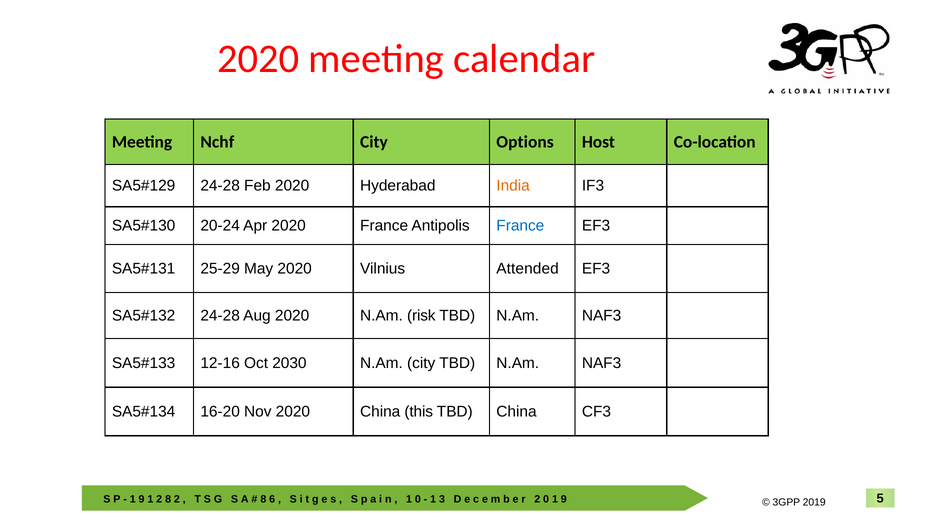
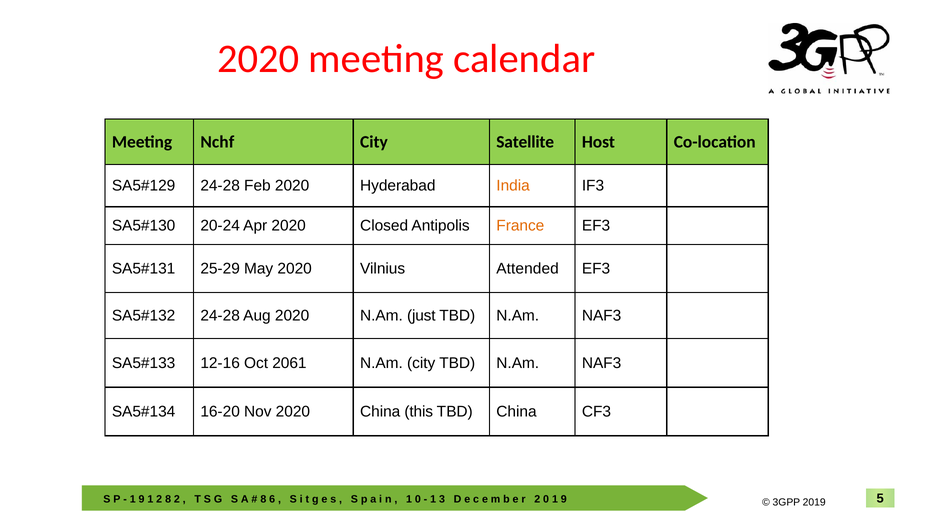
Options: Options -> Satellite
2020 France: France -> Closed
France at (520, 226) colour: blue -> orange
risk: risk -> just
2030: 2030 -> 2061
